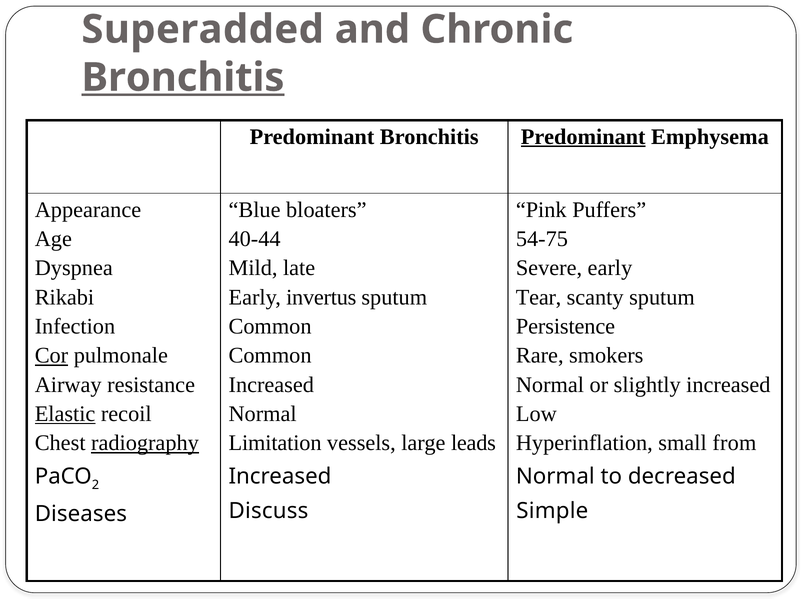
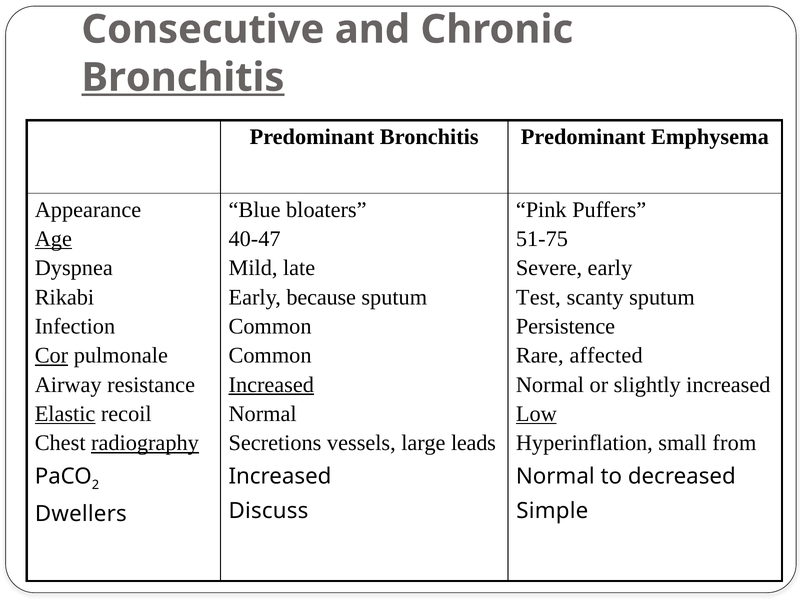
Superadded: Superadded -> Consecutive
Predominant at (583, 137) underline: present -> none
Age underline: none -> present
40-44: 40-44 -> 40-47
54-75: 54-75 -> 51-75
invertus: invertus -> because
Tear: Tear -> Test
smokers: smokers -> affected
Increased at (271, 385) underline: none -> present
Low underline: none -> present
Limitation: Limitation -> Secretions
Diseases: Diseases -> Dwellers
